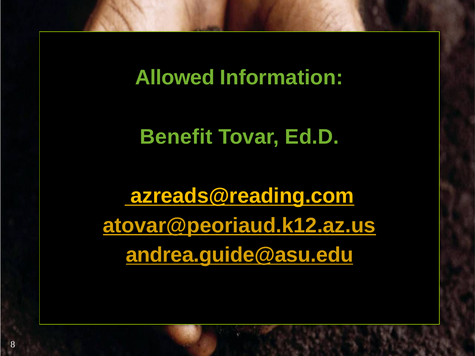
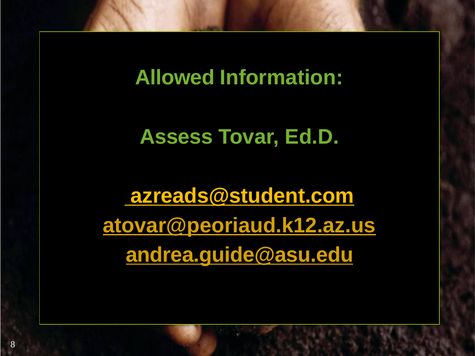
Benefit: Benefit -> Assess
azreads@reading.com: azreads@reading.com -> azreads@student.com
